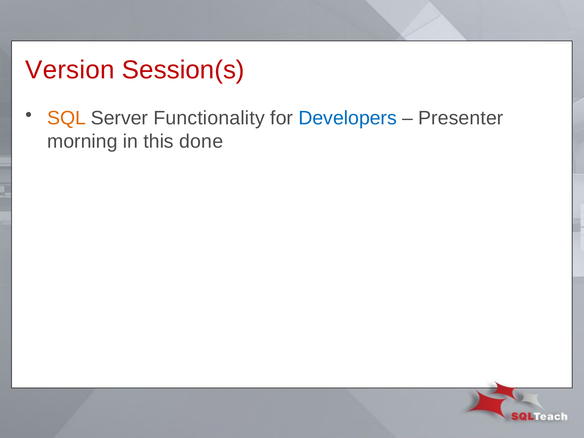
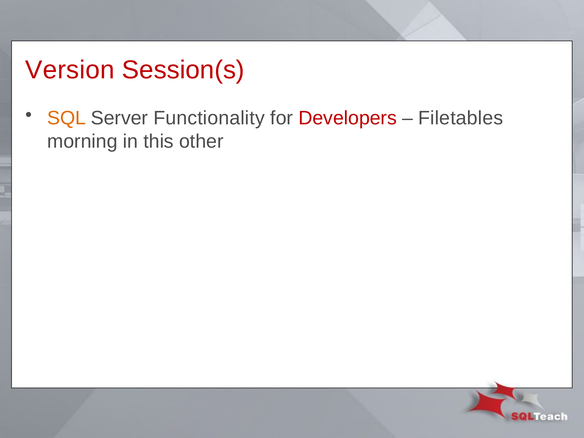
Developers colour: blue -> red
Presenter: Presenter -> Filetables
done: done -> other
